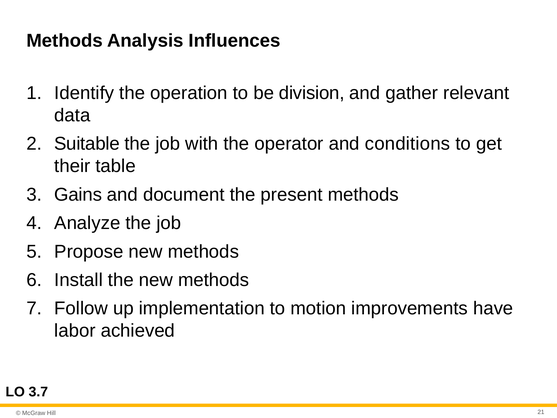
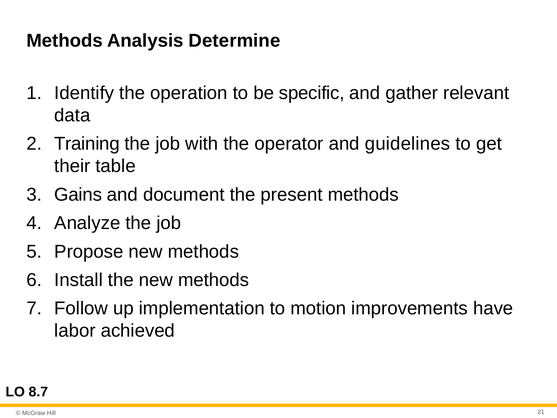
Influences: Influences -> Determine
division: division -> specific
Suitable: Suitable -> Training
conditions: conditions -> guidelines
3.7: 3.7 -> 8.7
